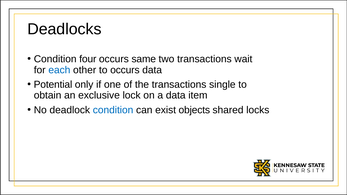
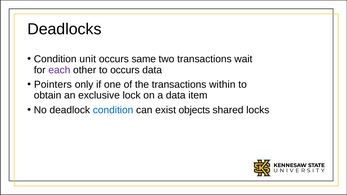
four: four -> unit
each colour: blue -> purple
Potential: Potential -> Pointers
single: single -> within
